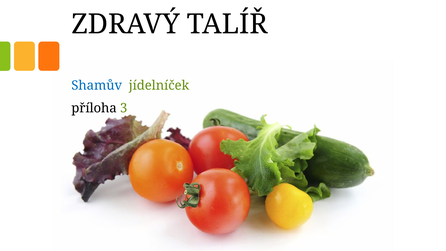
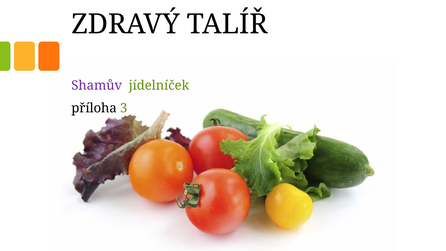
Shamův colour: blue -> purple
